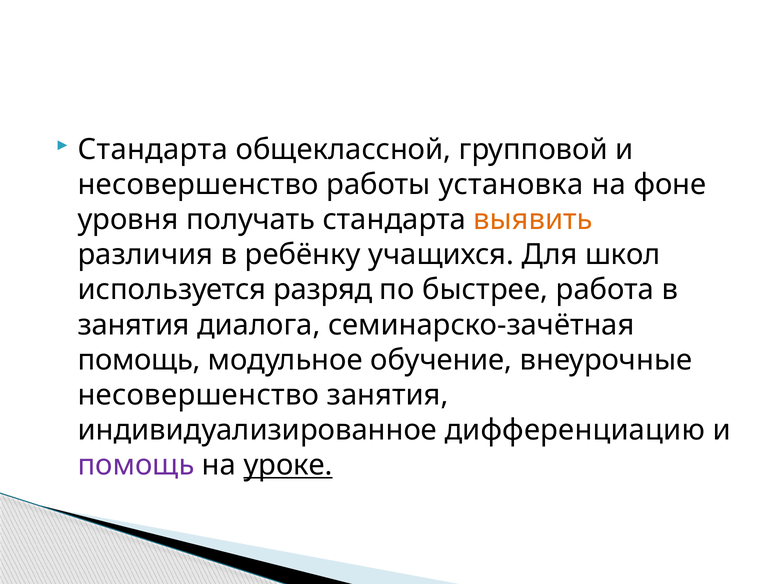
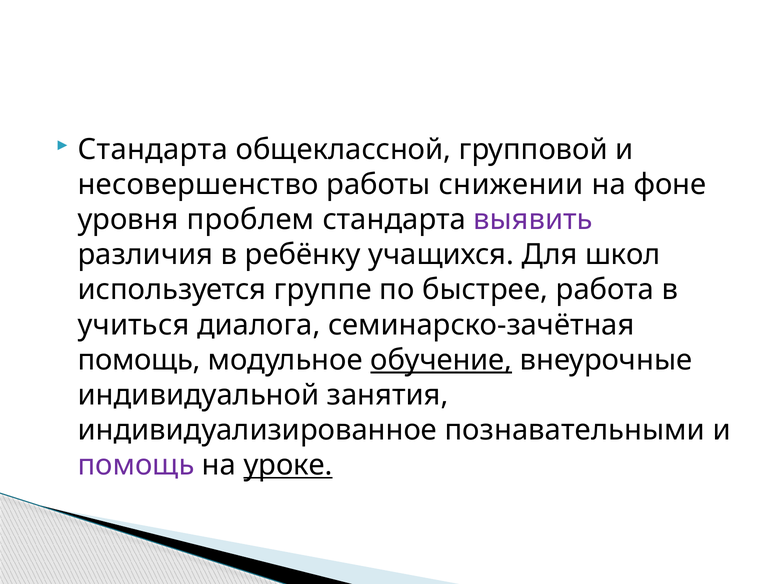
установка: установка -> снижении
получать: получать -> проблем
выявить colour: orange -> purple
разряд: разряд -> группе
занятия at (134, 325): занятия -> учиться
обучение underline: none -> present
несовершенство at (198, 395): несовершенство -> индивидуальной
дифференциацию: дифференциацию -> познавательными
